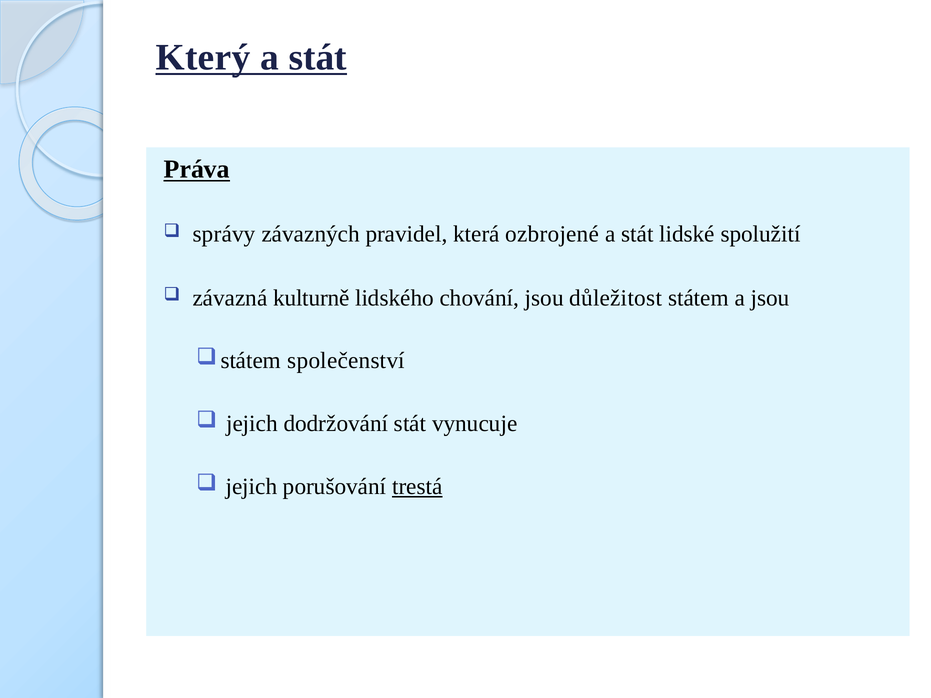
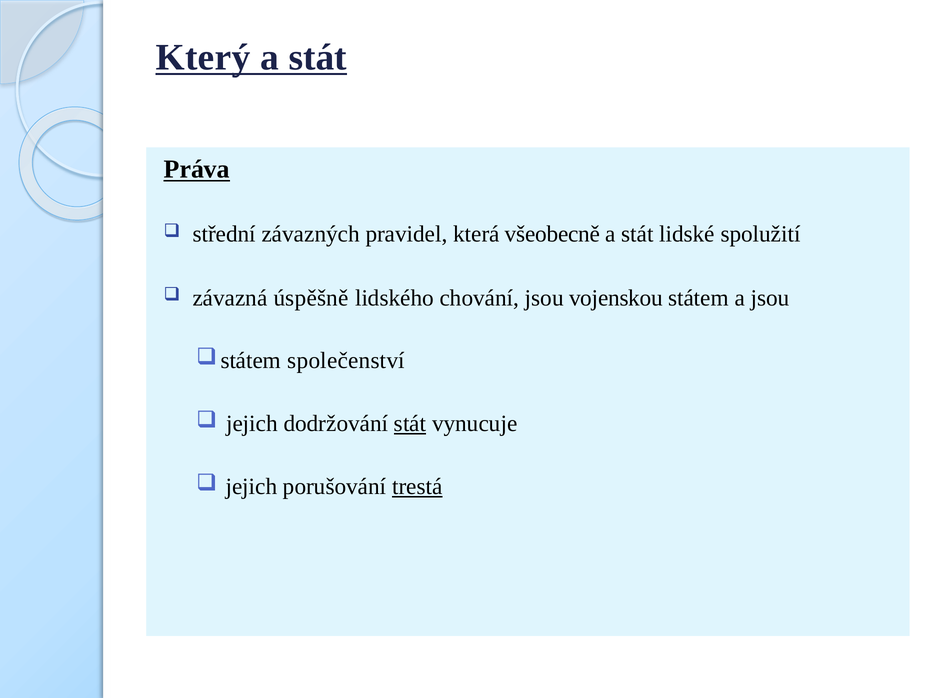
správy: správy -> střední
ozbrojené: ozbrojené -> všeobecně
kulturně: kulturně -> úspěšně
důležitost: důležitost -> vojenskou
stát at (410, 424) underline: none -> present
